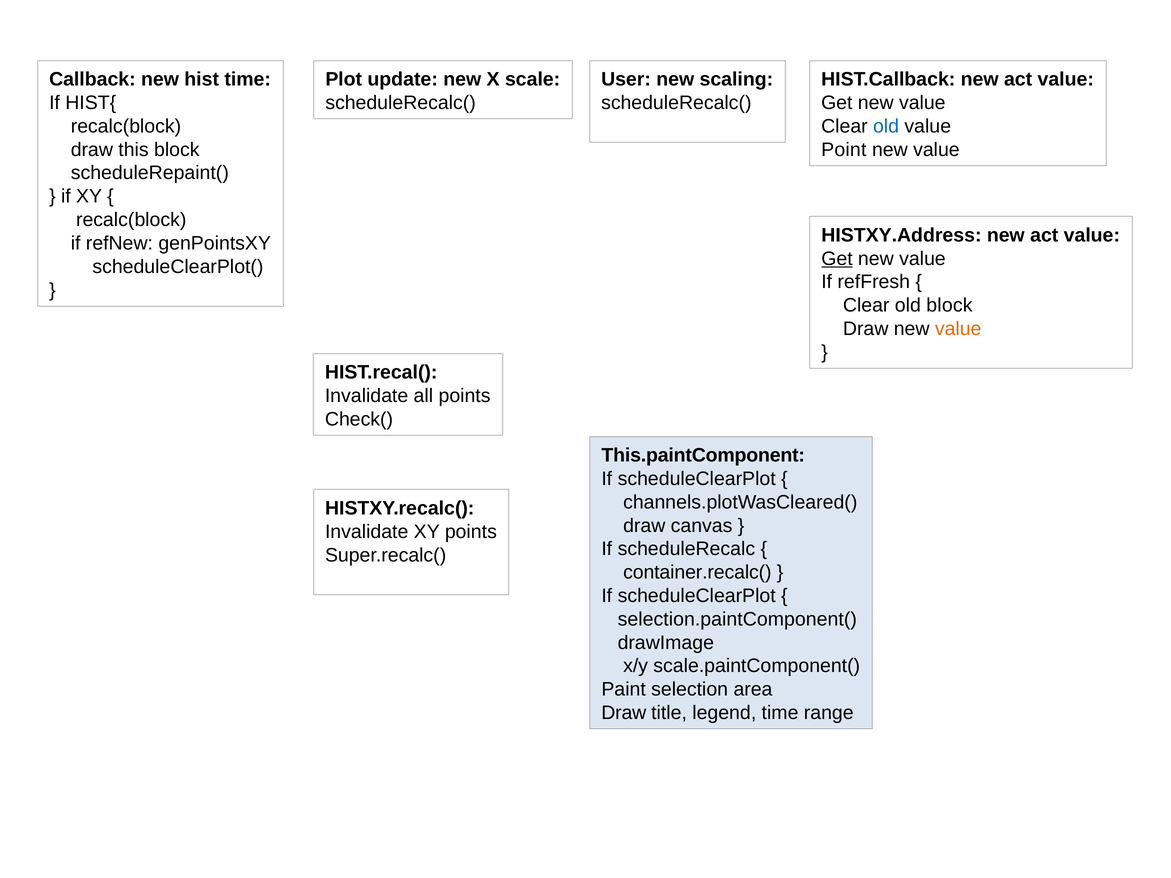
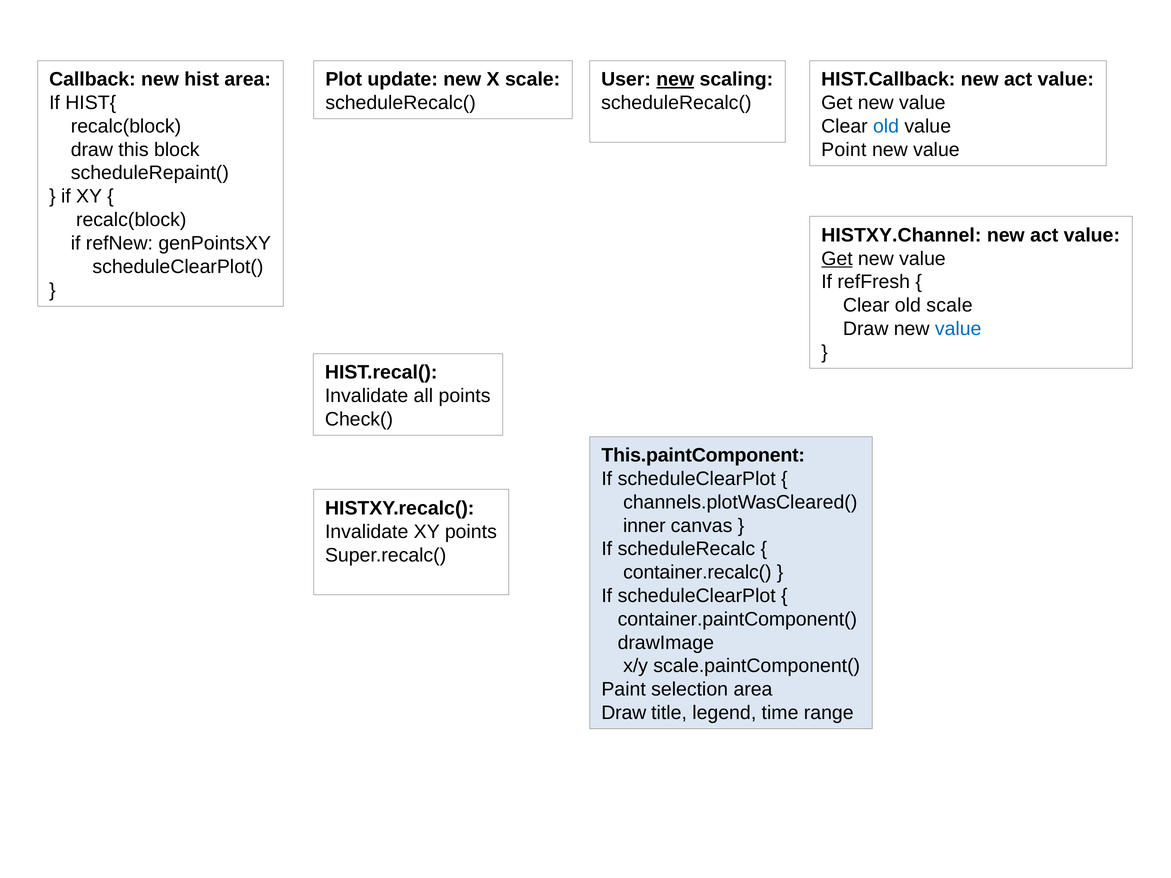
hist time: time -> area
new at (675, 79) underline: none -> present
HISTXY.Address: HISTXY.Address -> HISTXY.Channel
old block: block -> scale
value at (958, 329) colour: orange -> blue
draw at (644, 526): draw -> inner
selection.paintComponent(: selection.paintComponent( -> container.paintComponent(
